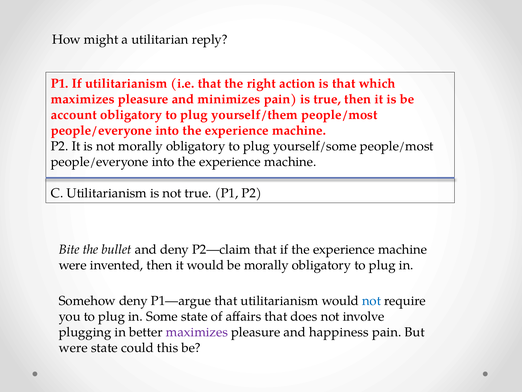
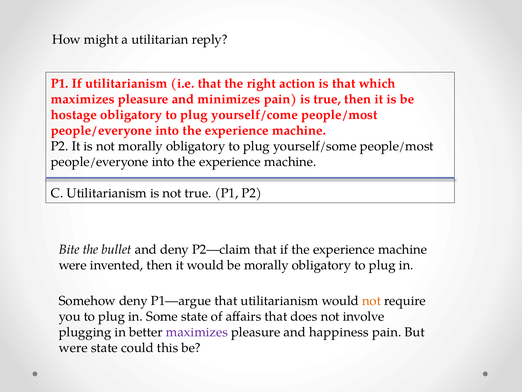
account: account -> hostage
yourself/them: yourself/them -> yourself/come
not at (372, 301) colour: blue -> orange
